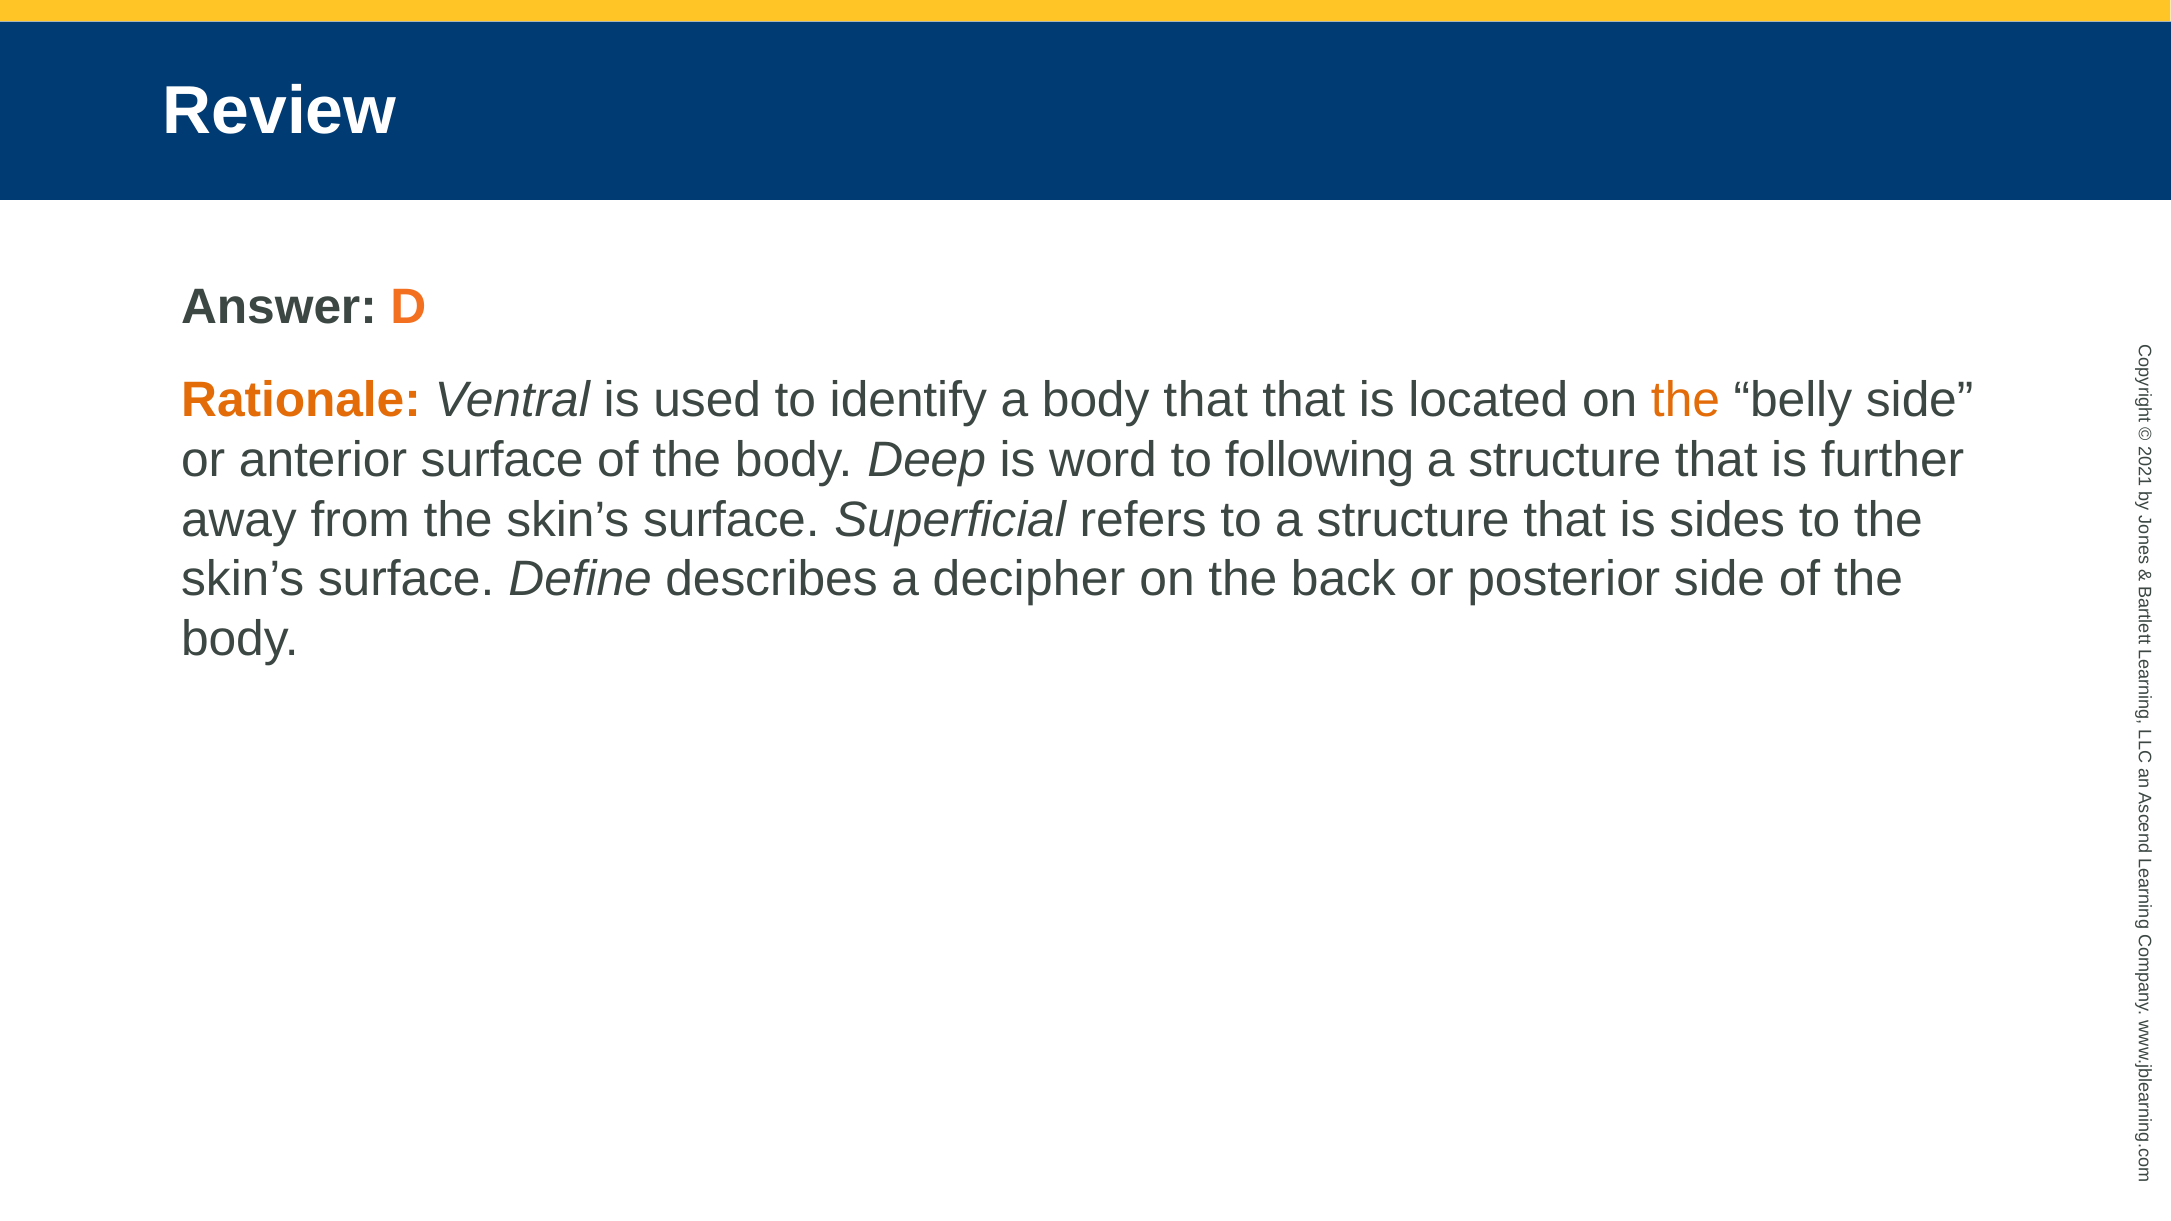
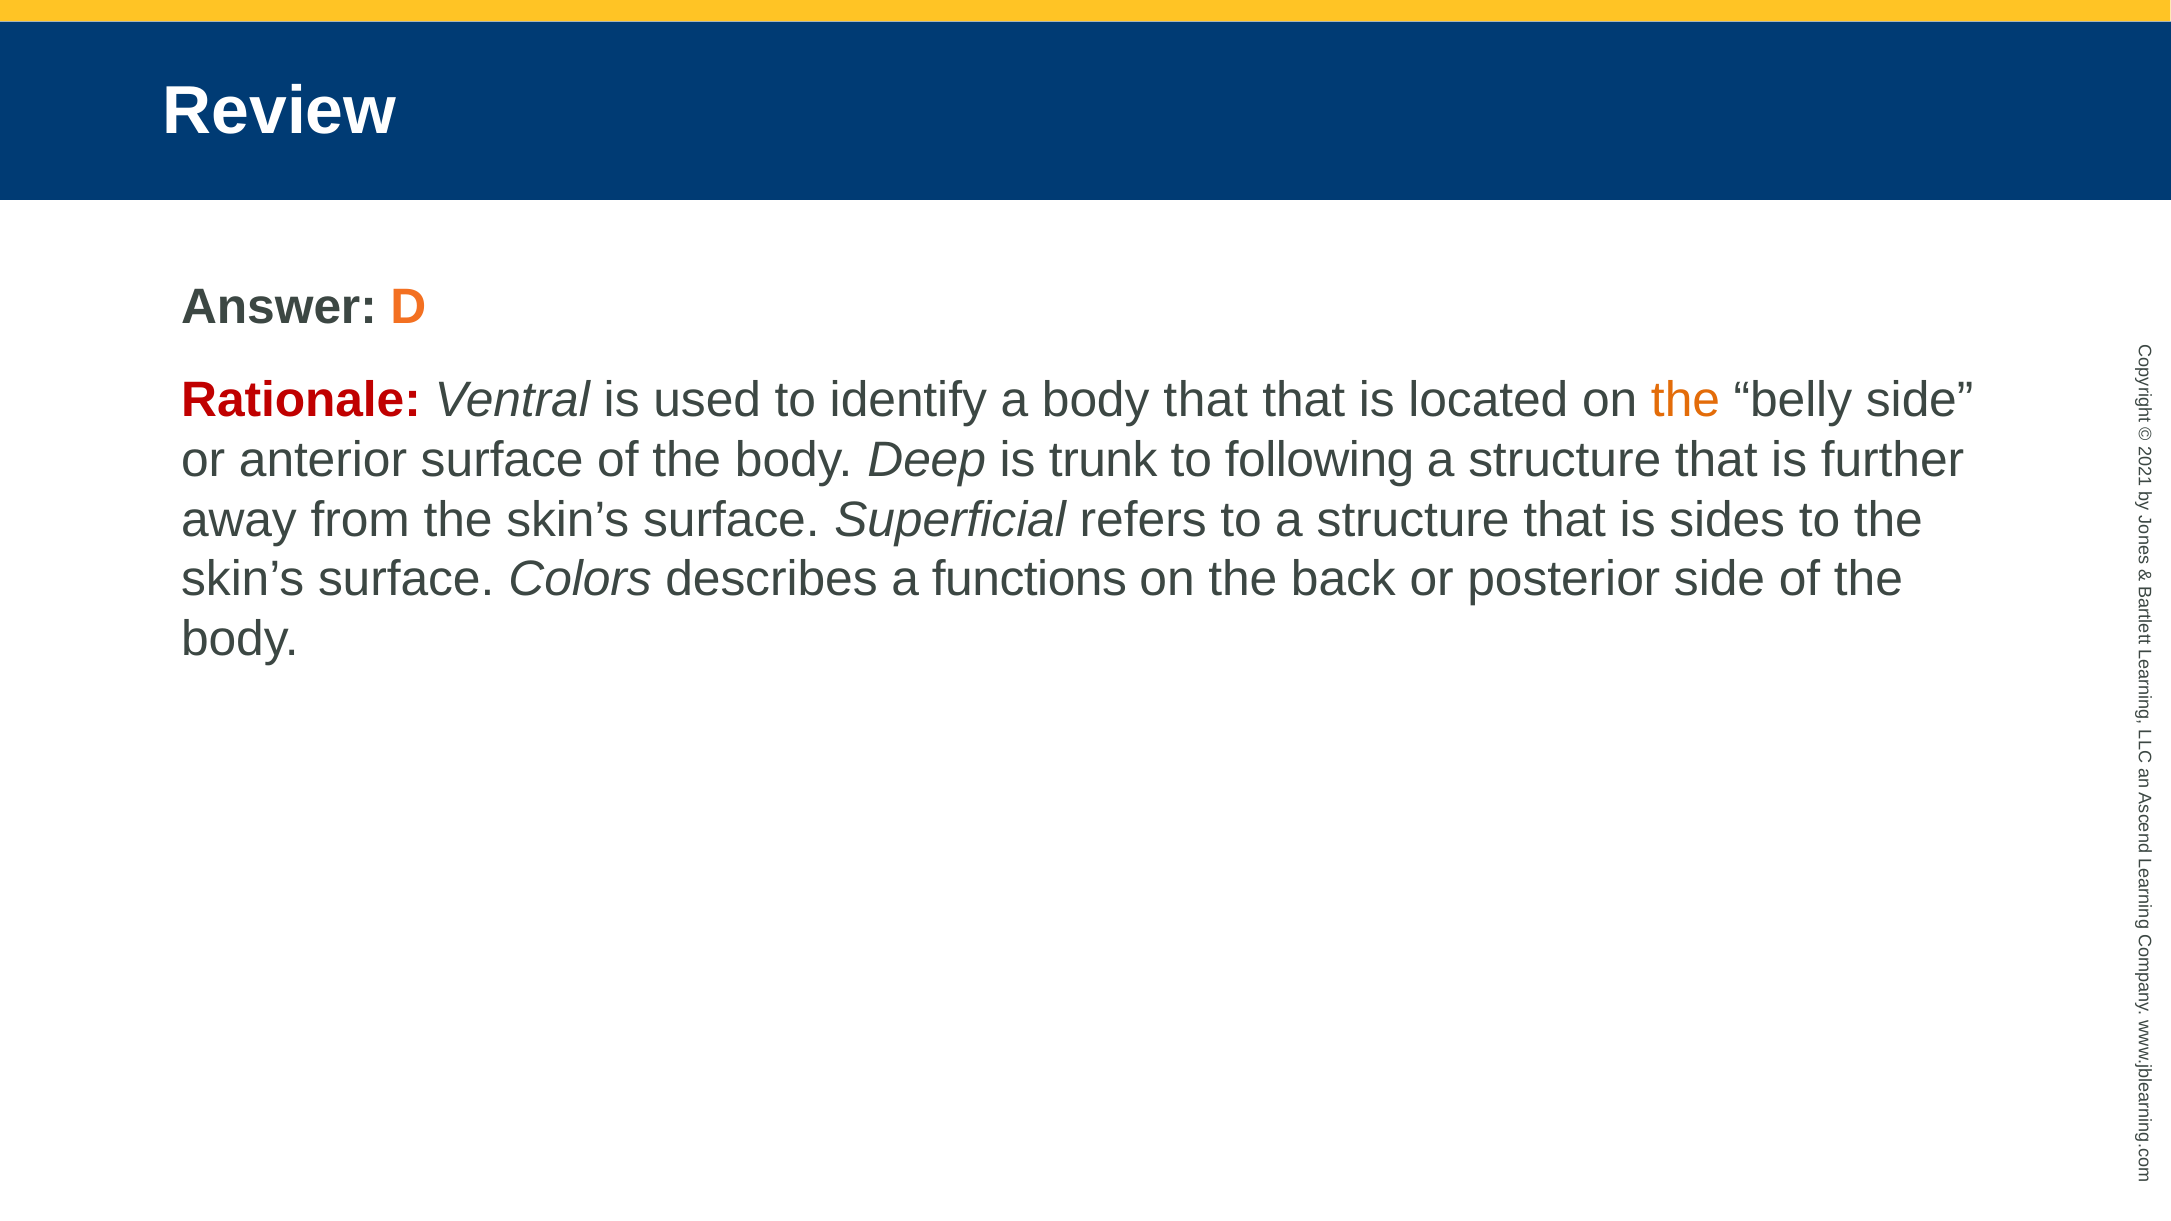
Rationale colour: orange -> red
word: word -> trunk
Define: Define -> Colors
decipher: decipher -> functions
